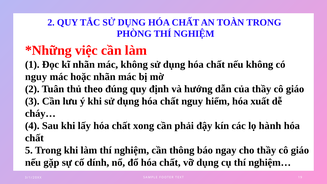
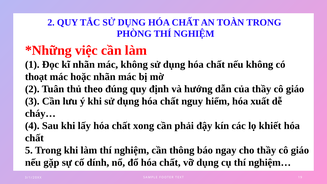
nguy at (36, 77): nguy -> thoạt
hành: hành -> khiết
